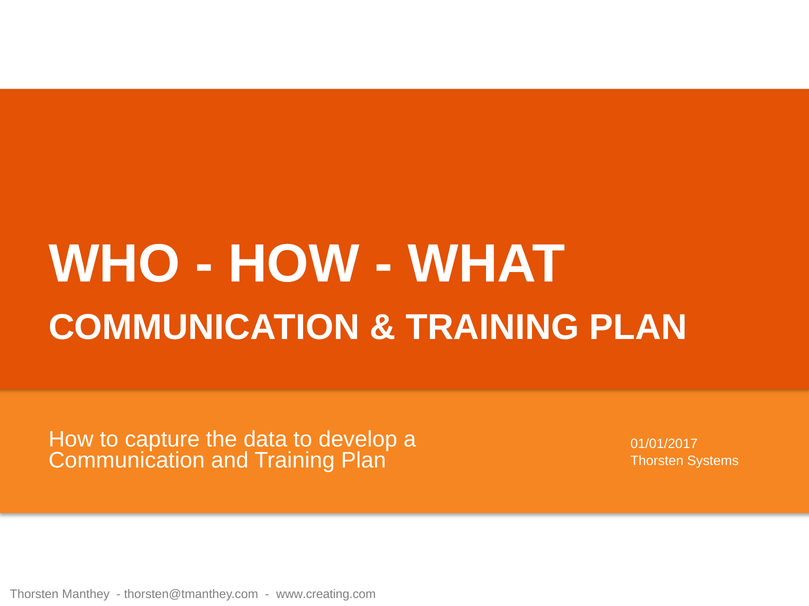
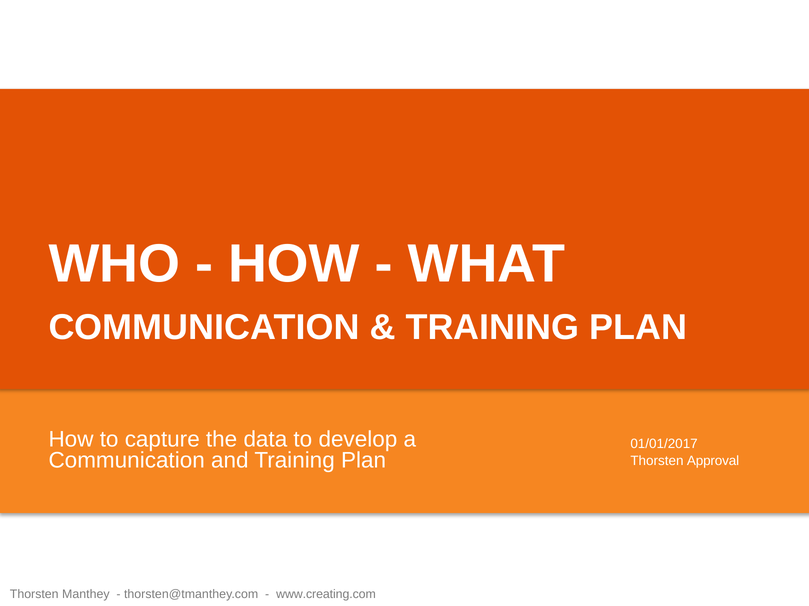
Systems: Systems -> Approval
